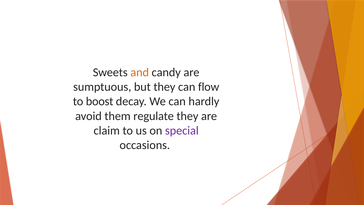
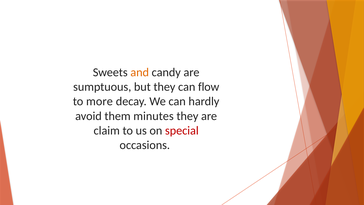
boost: boost -> more
regulate: regulate -> minutes
special colour: purple -> red
